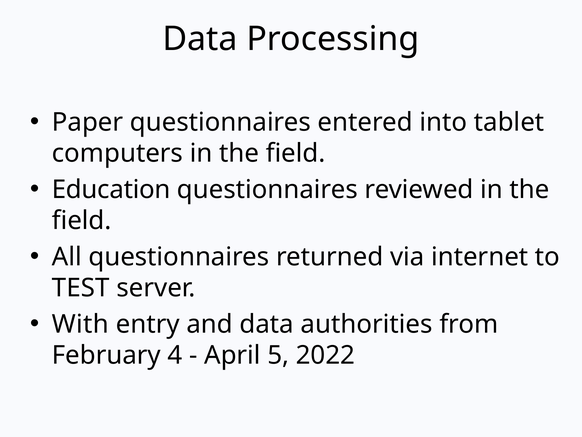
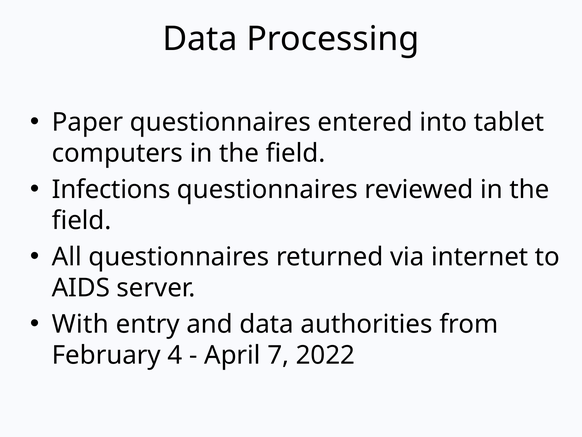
Education: Education -> Infections
TEST: TEST -> AIDS
5: 5 -> 7
